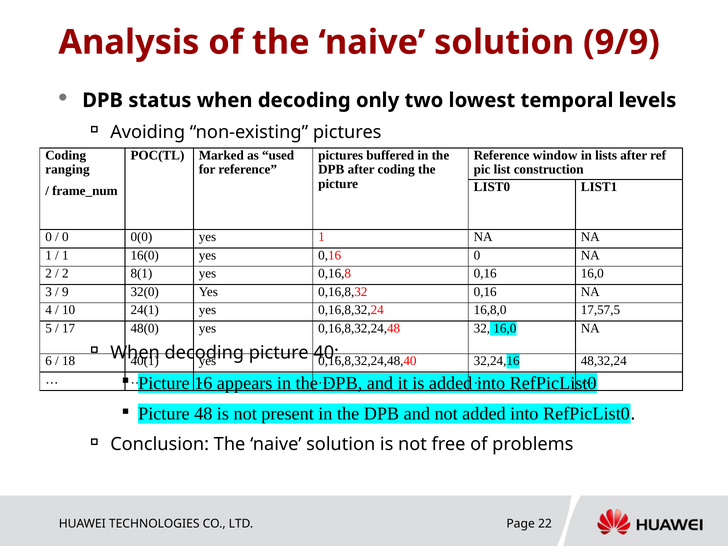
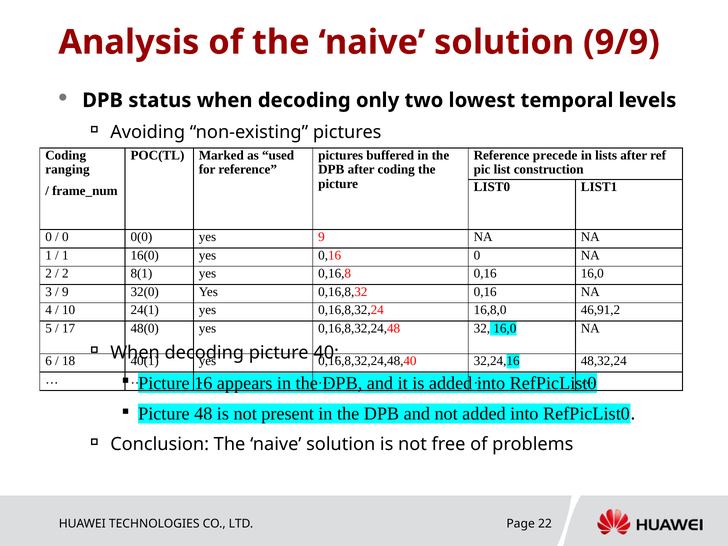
window: window -> precede
yes 1: 1 -> 9
17,57,5: 17,57,5 -> 46,91,2
